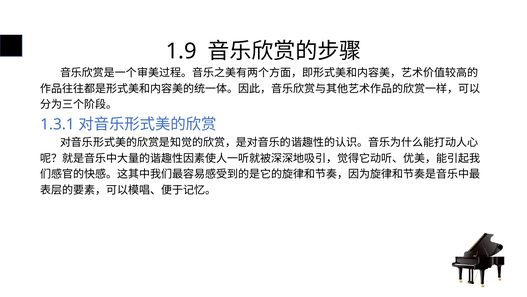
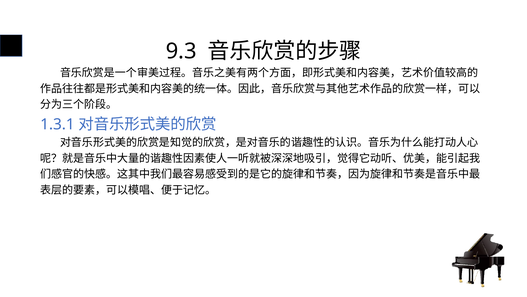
1.9: 1.9 -> 9.3
